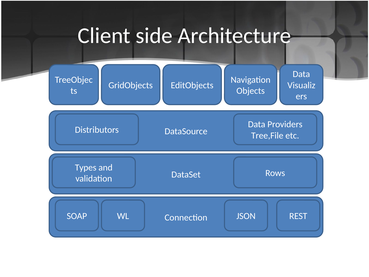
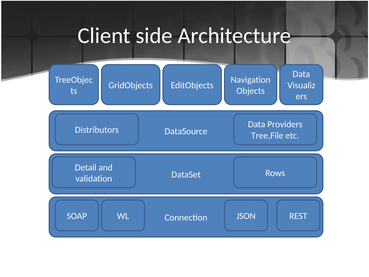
Types: Types -> Detail
